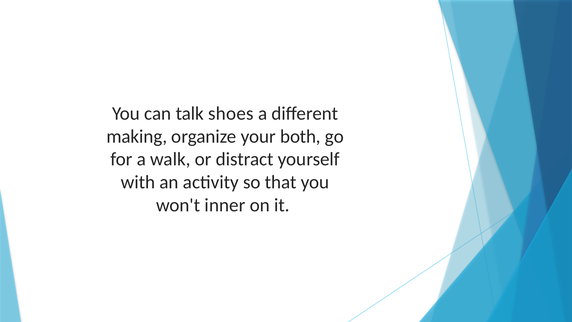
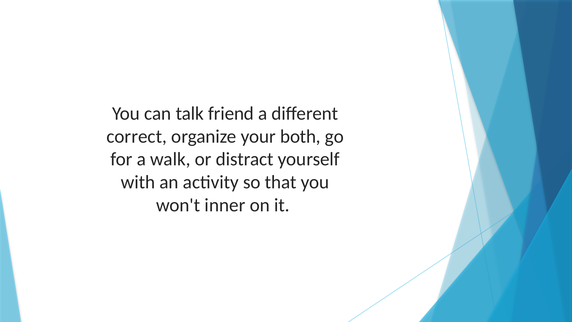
shoes: shoes -> friend
making: making -> correct
